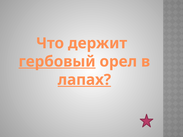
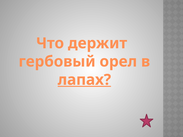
гербовый underline: present -> none
